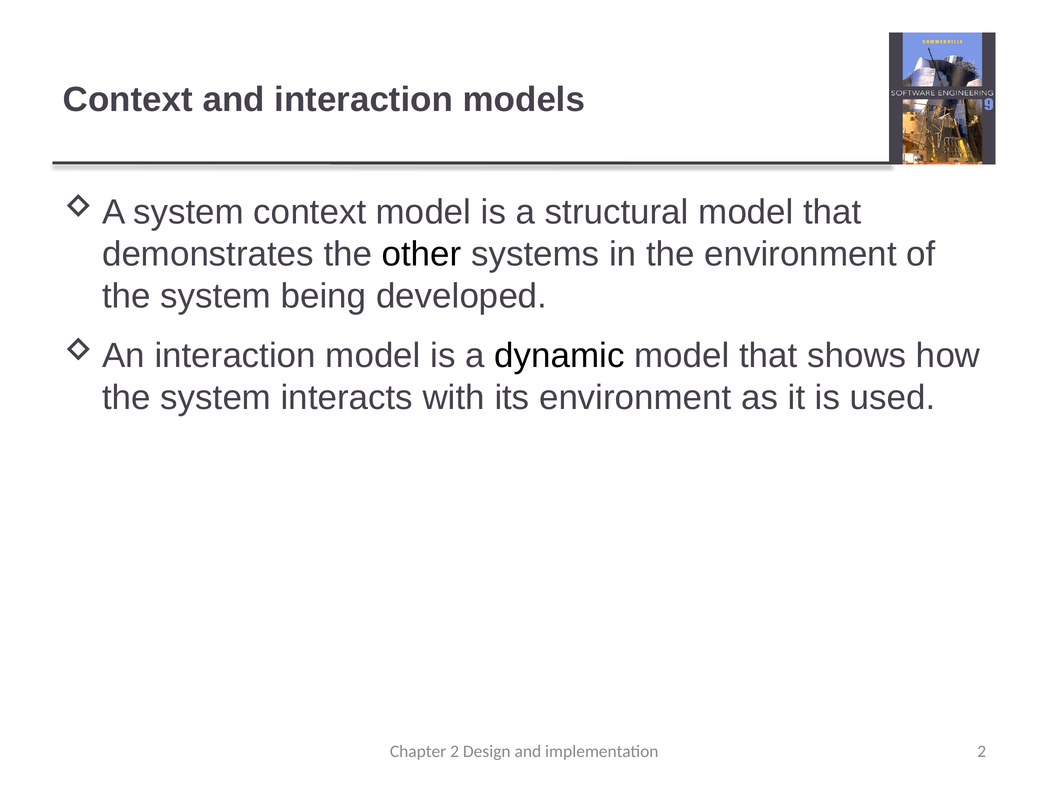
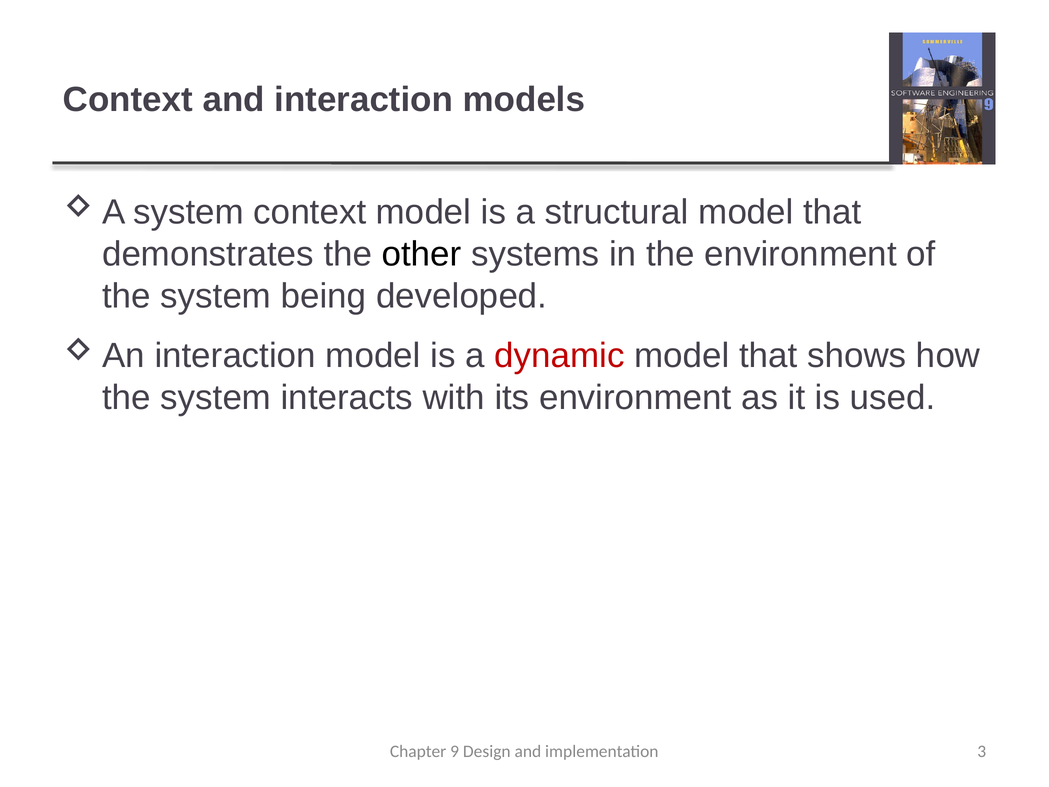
dynamic colour: black -> red
Chapter 2: 2 -> 9
implementation 2: 2 -> 3
